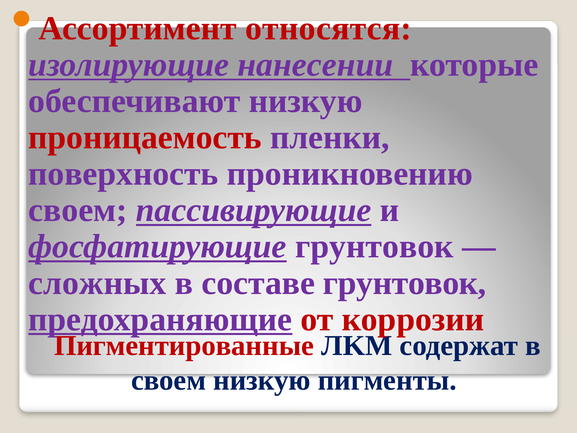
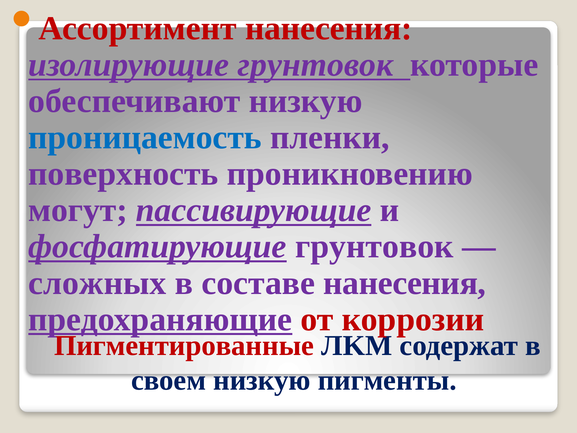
Ассортимент относятся: относятся -> нанесения
изолирующие нанесении: нанесении -> грунтовок
проницаемость colour: red -> blue
своем at (78, 210): своем -> могут
составе грунтовок: грунтовок -> нанесения
